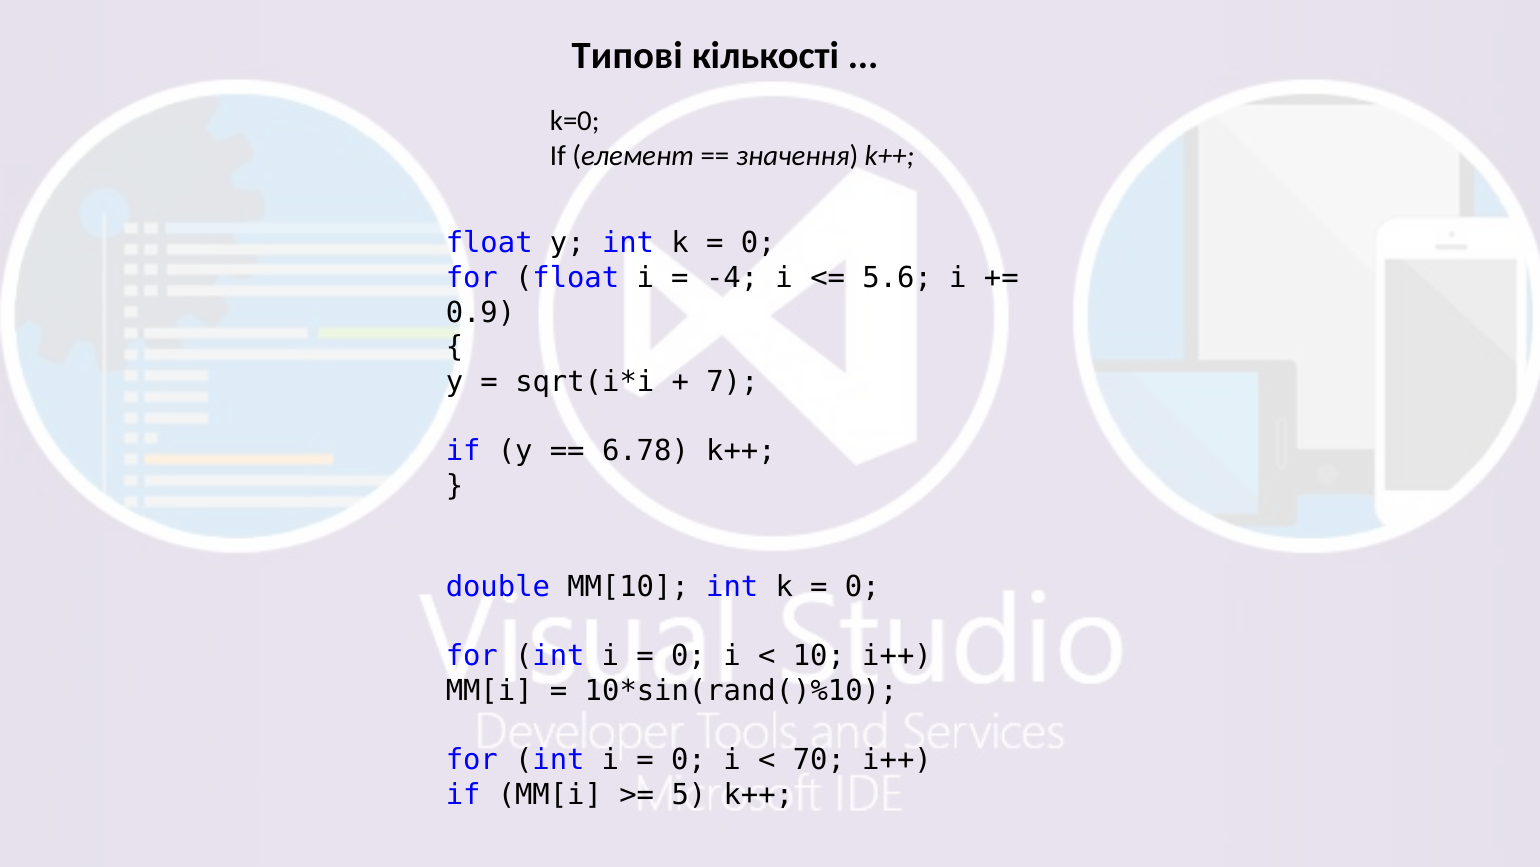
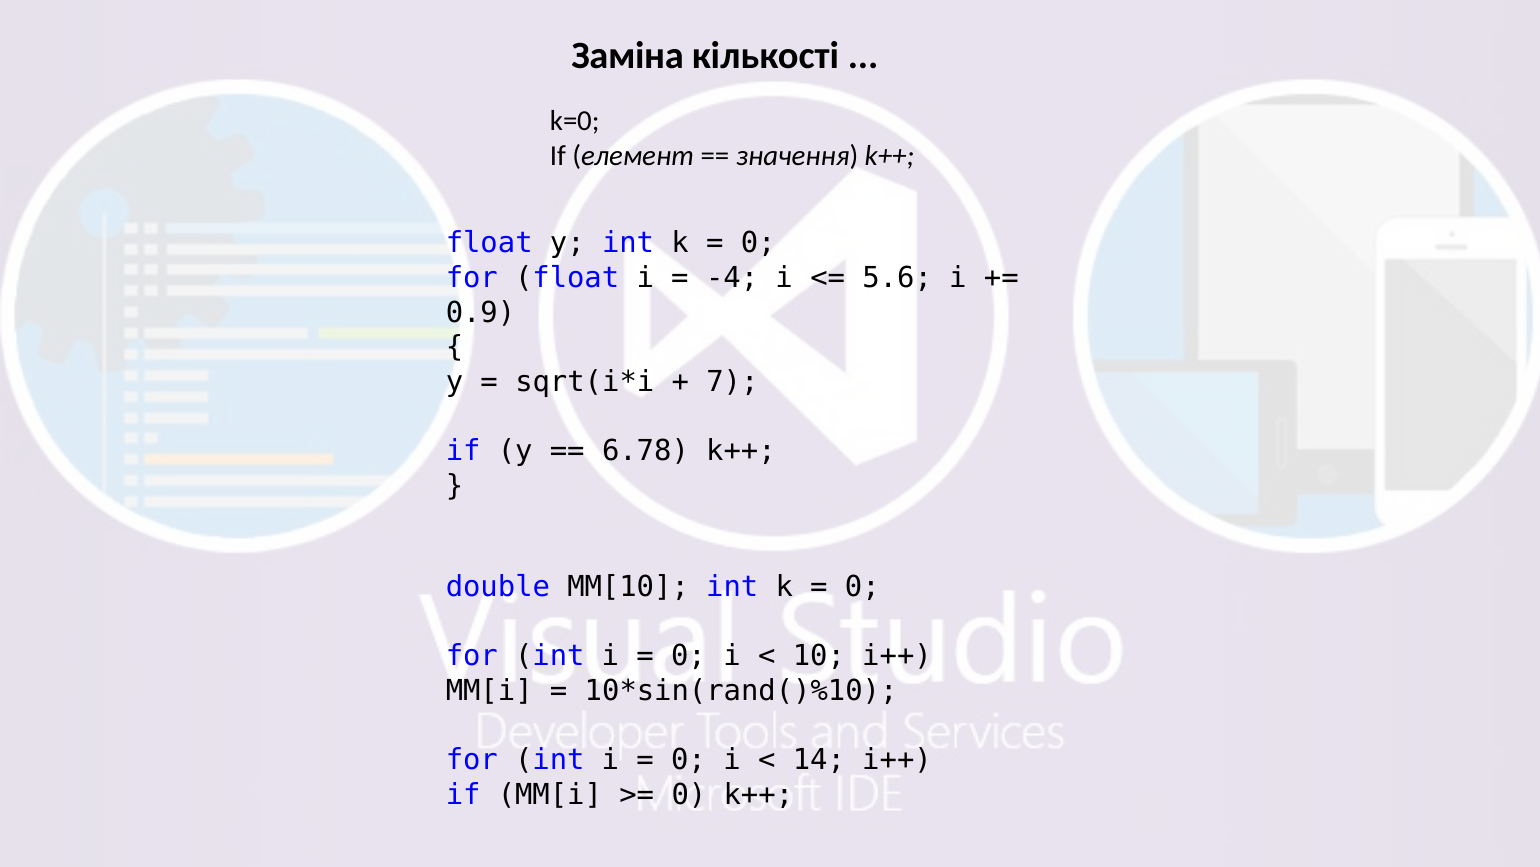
Типові: Типові -> Заміна
70: 70 -> 14
5 at (689, 794): 5 -> 0
